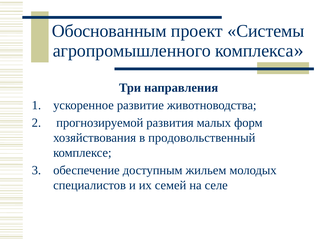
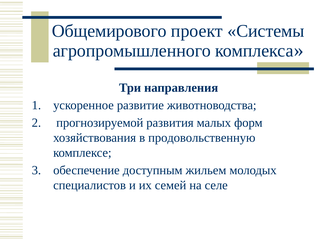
Обоснованным: Обоснованным -> Общемирового
продовольственный: продовольственный -> продовольственную
